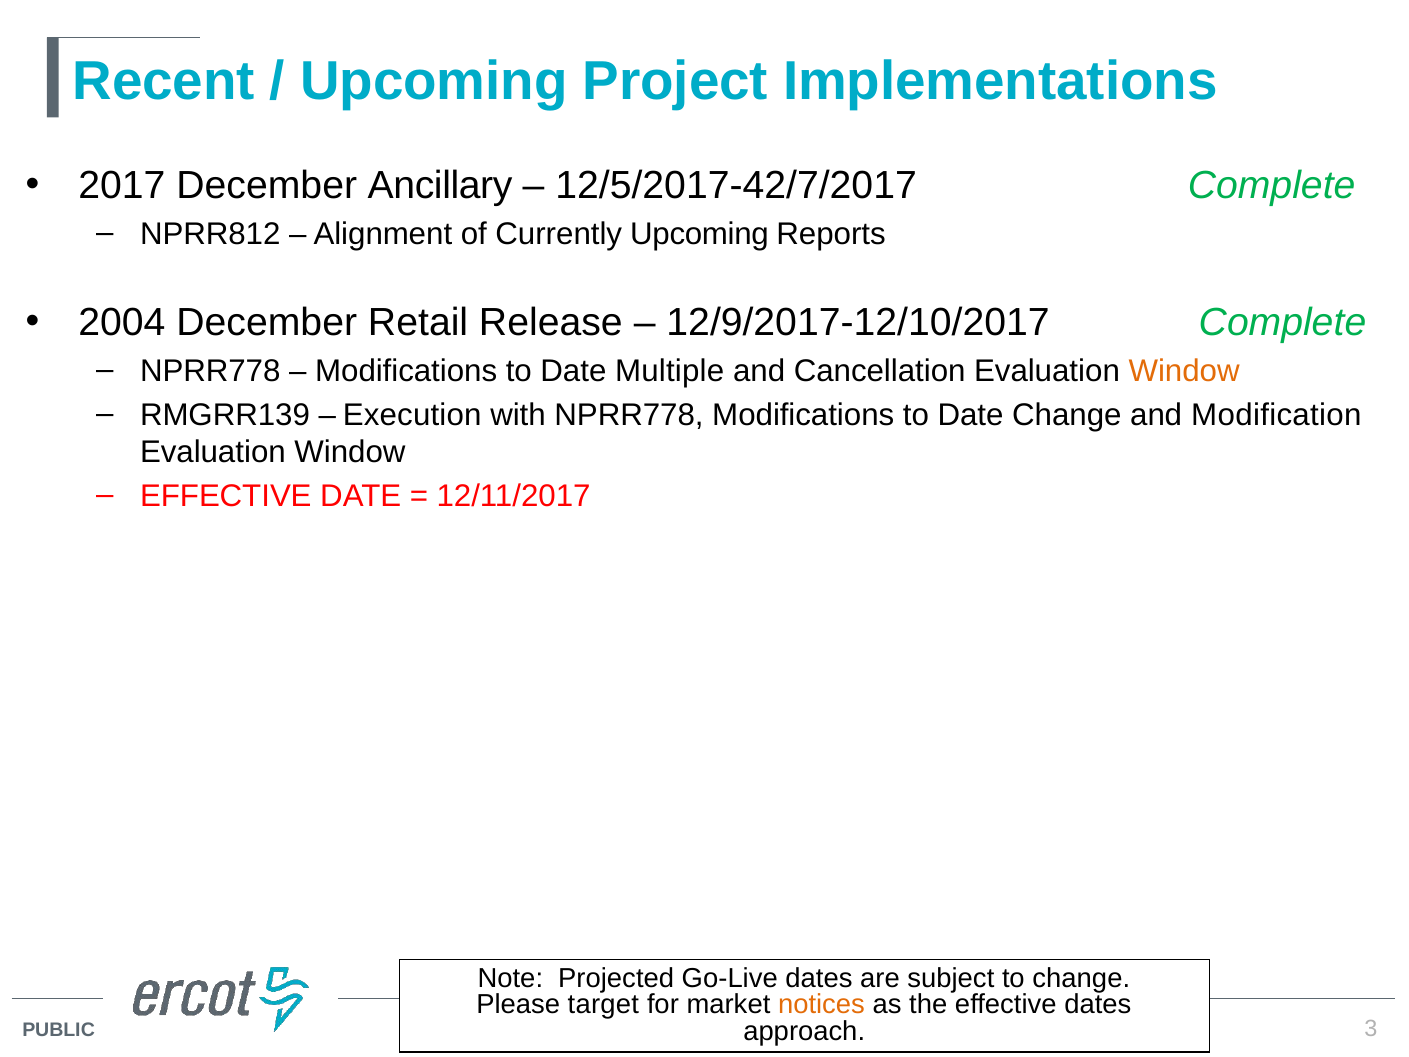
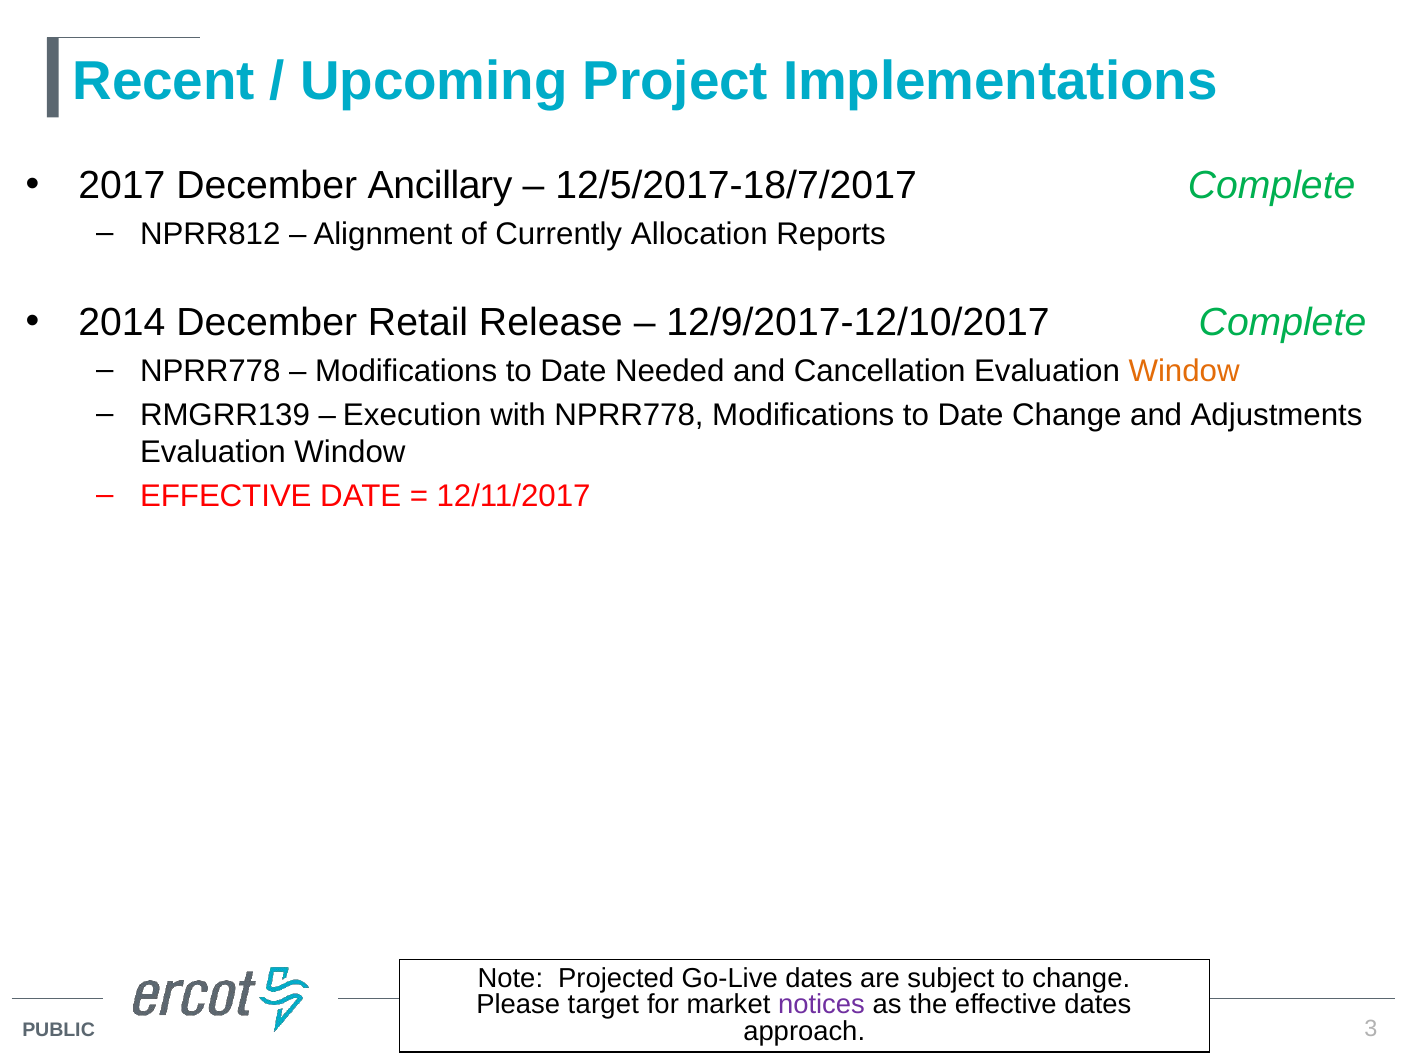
12/5/2017-42/7/2017: 12/5/2017-42/7/2017 -> 12/5/2017-18/7/2017
Currently Upcoming: Upcoming -> Allocation
2004: 2004 -> 2014
Multiple: Multiple -> Needed
Modification: Modification -> Adjustments
notices colour: orange -> purple
